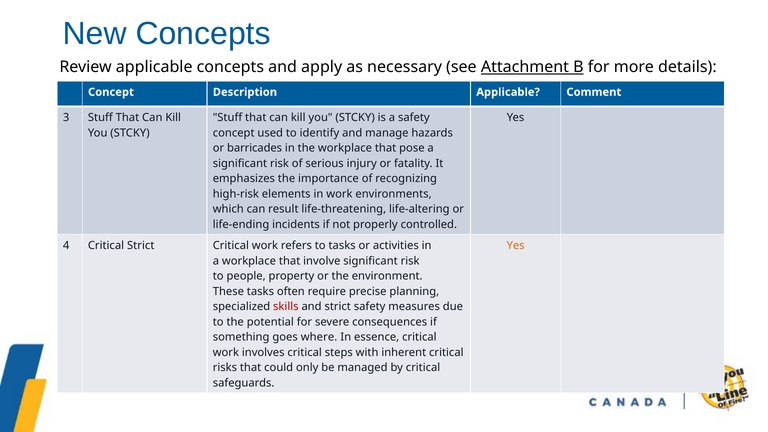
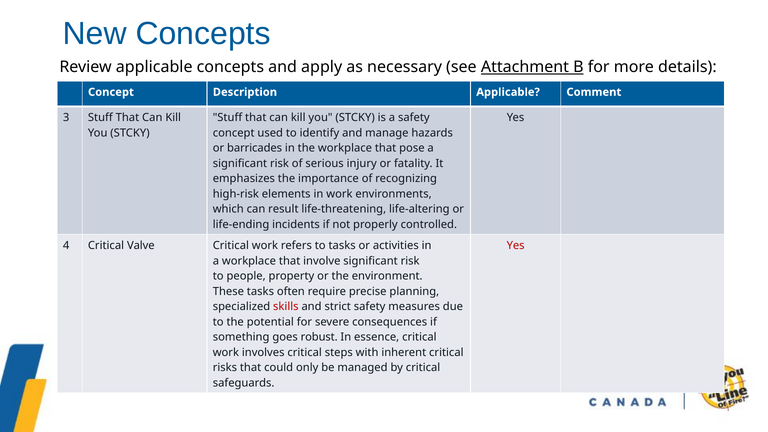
Critical Strict: Strict -> Valve
Yes at (516, 246) colour: orange -> red
where: where -> robust
